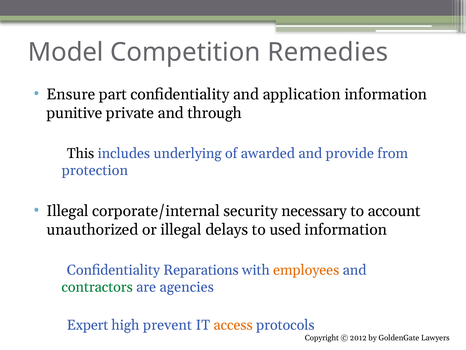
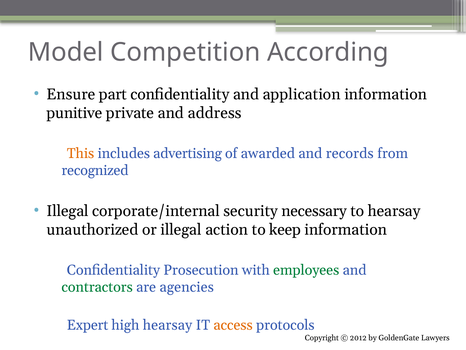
Remedies: Remedies -> According
through: through -> address
This colour: black -> orange
underlying: underlying -> advertising
provide: provide -> records
protection: protection -> recognized
to account: account -> hearsay
delays: delays -> action
used: used -> keep
Reparations: Reparations -> Prosecution
employees colour: orange -> green
high prevent: prevent -> hearsay
